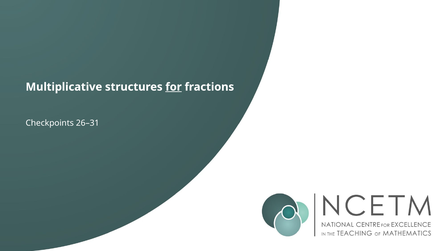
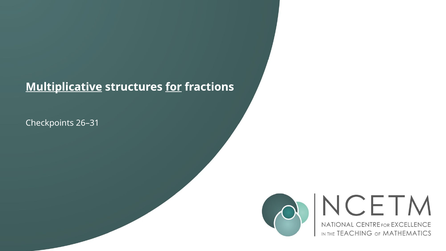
Multiplicative underline: none -> present
